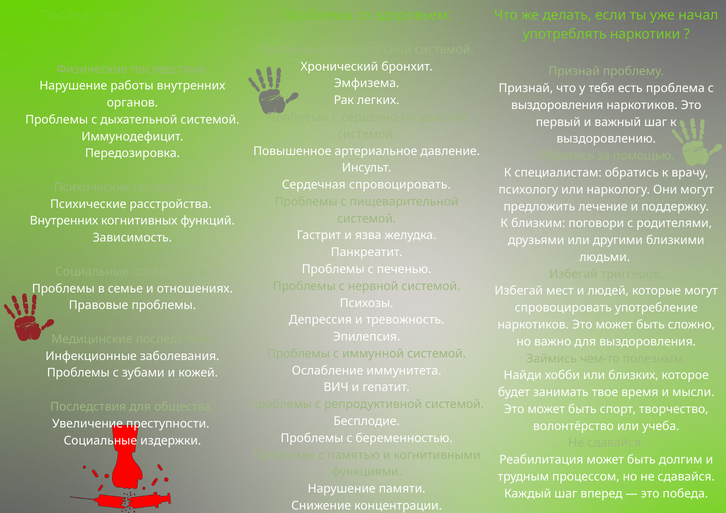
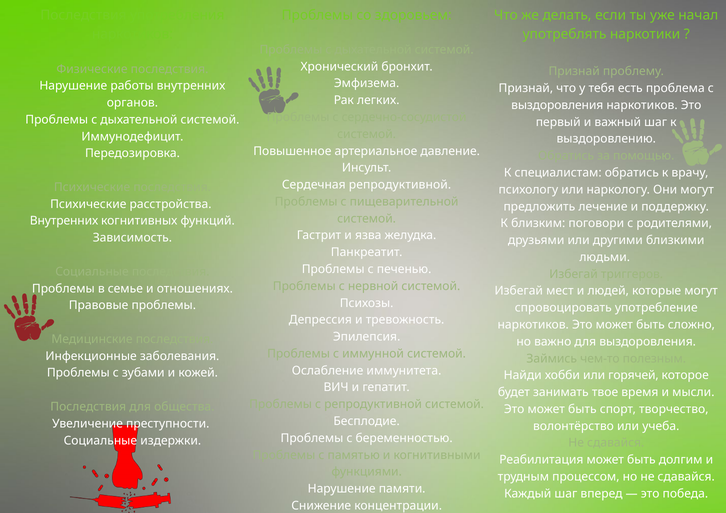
Сердечная спровоцировать: спровоцировать -> репродуктивной
близких: близких -> горячей
